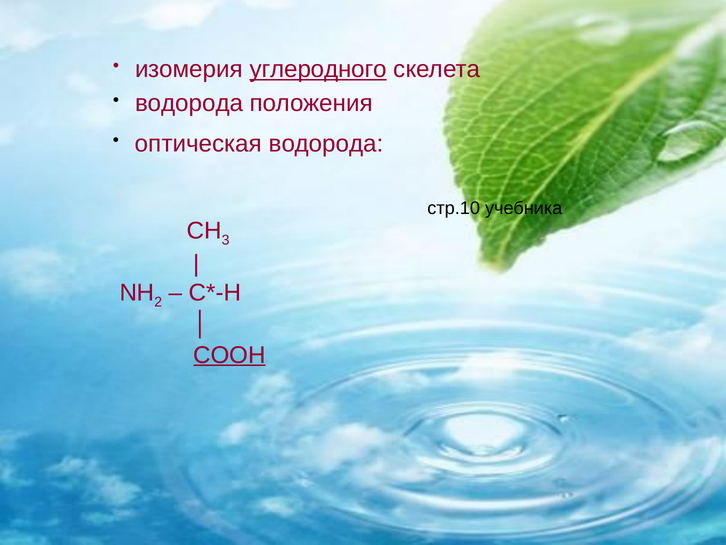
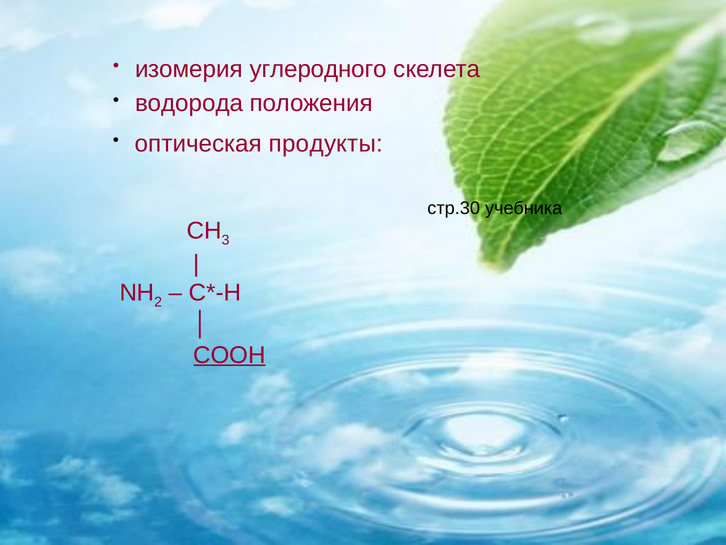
углеродного underline: present -> none
оптическая водорода: водорода -> продукты
стр.10: стр.10 -> стр.30
